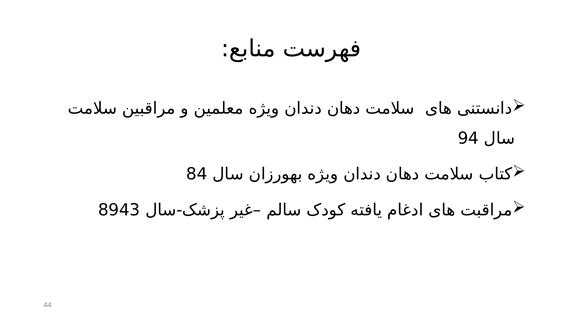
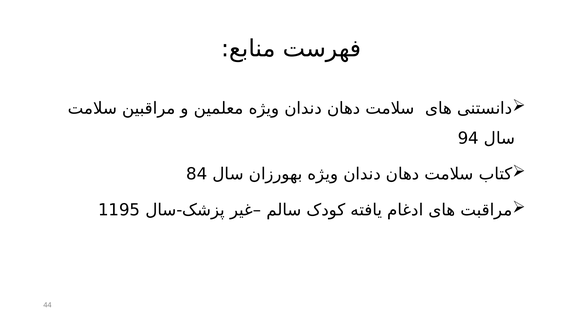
8943: 8943 -> 1195
